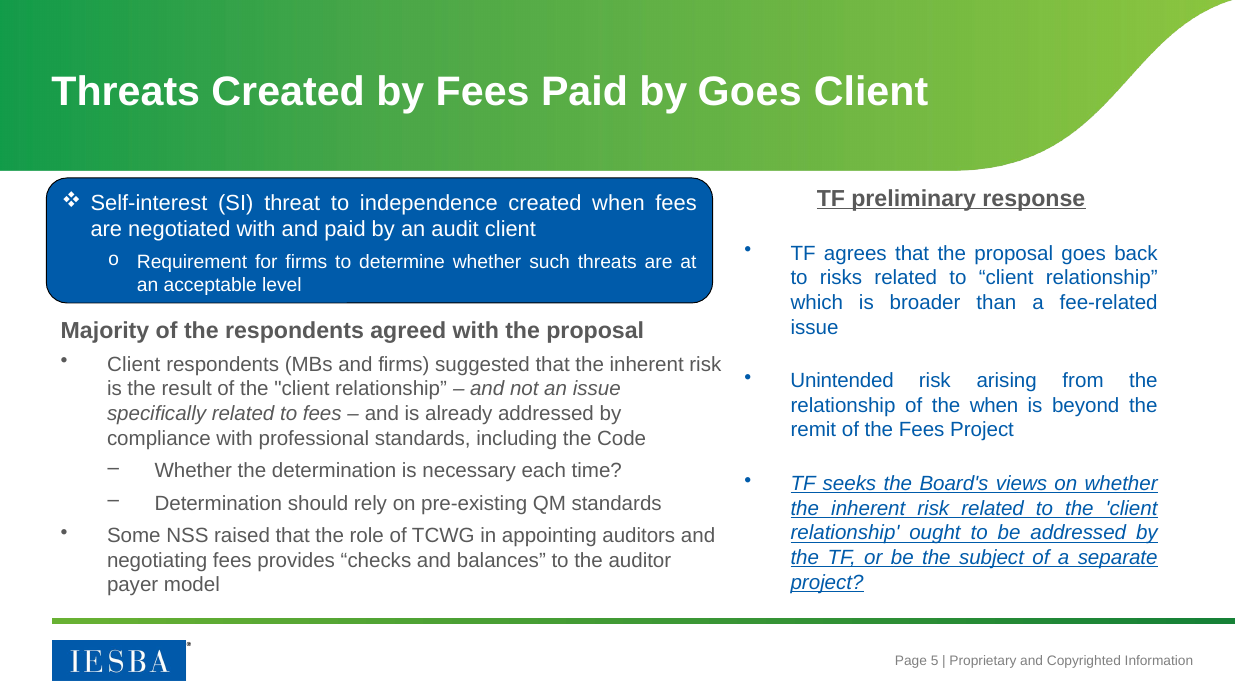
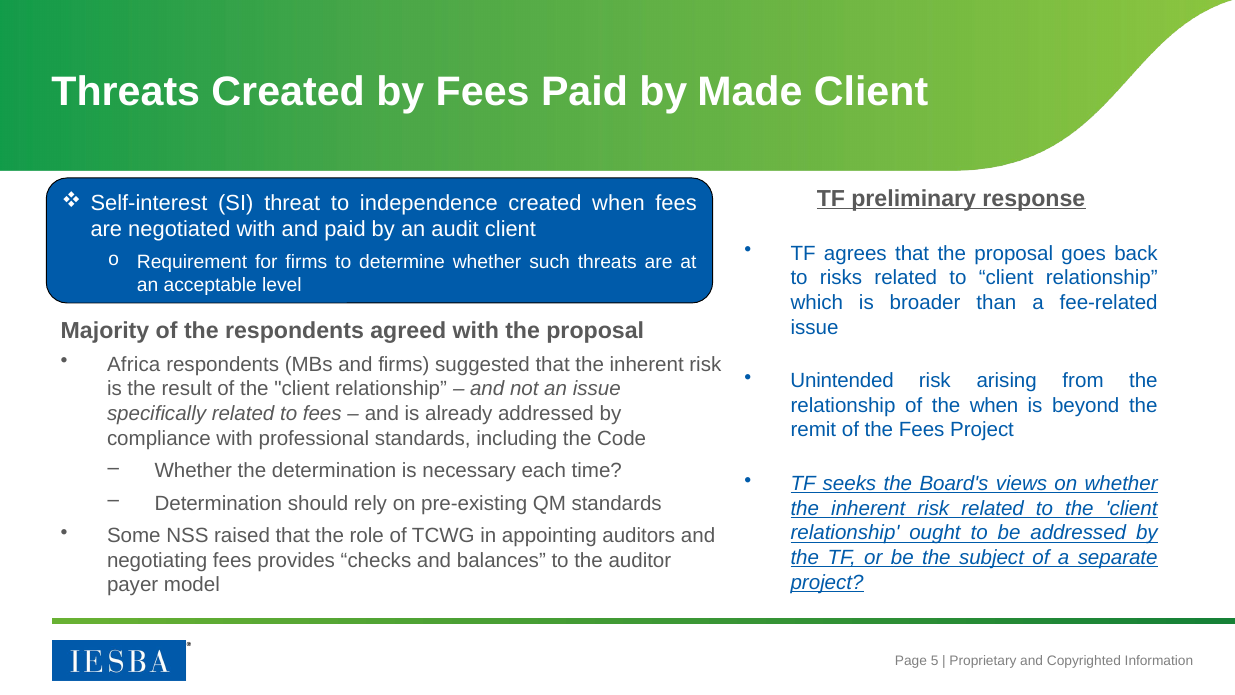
by Goes: Goes -> Made
Client at (134, 364): Client -> Africa
